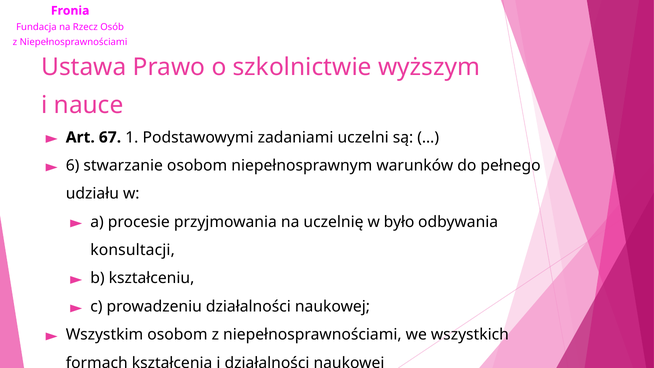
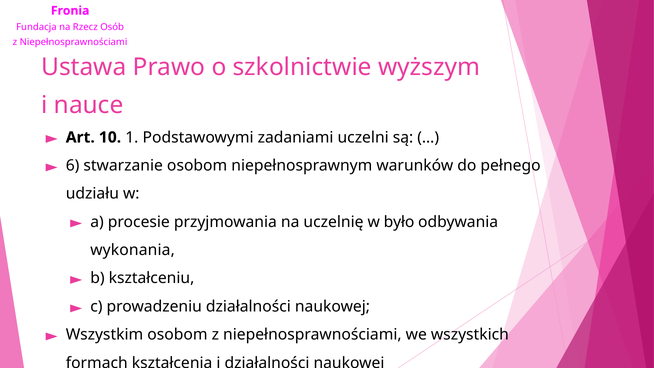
67: 67 -> 10
konsultacji: konsultacji -> wykonania
